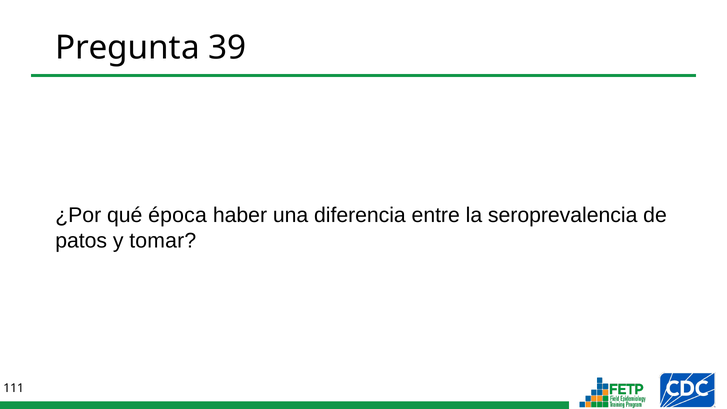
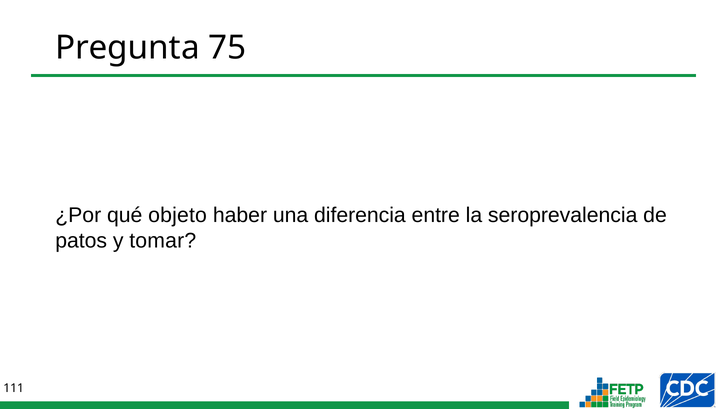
39: 39 -> 75
época: época -> objeto
